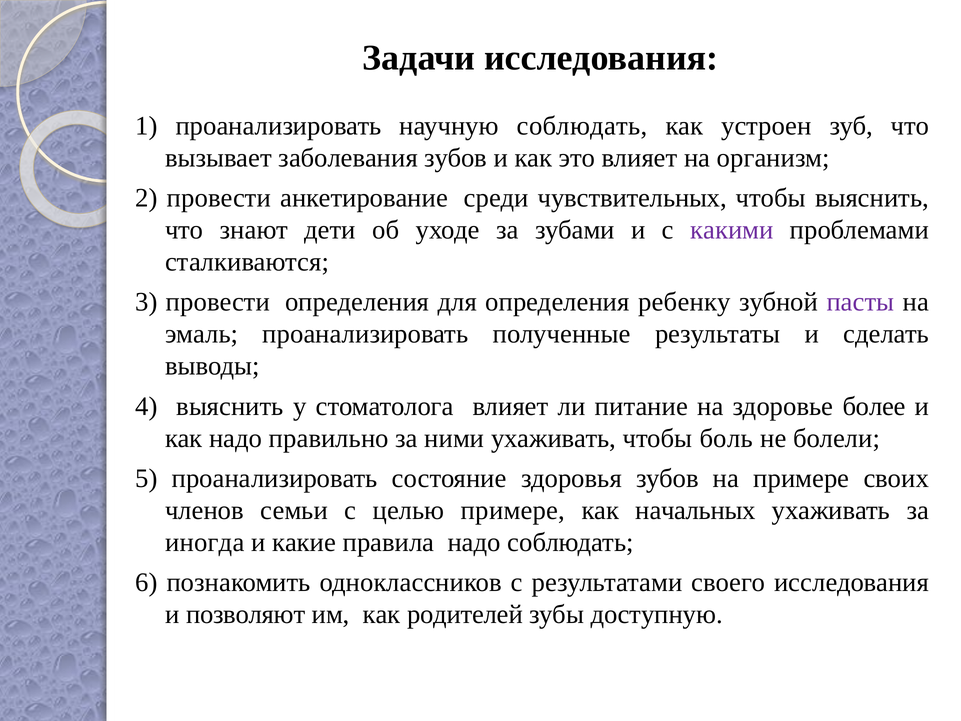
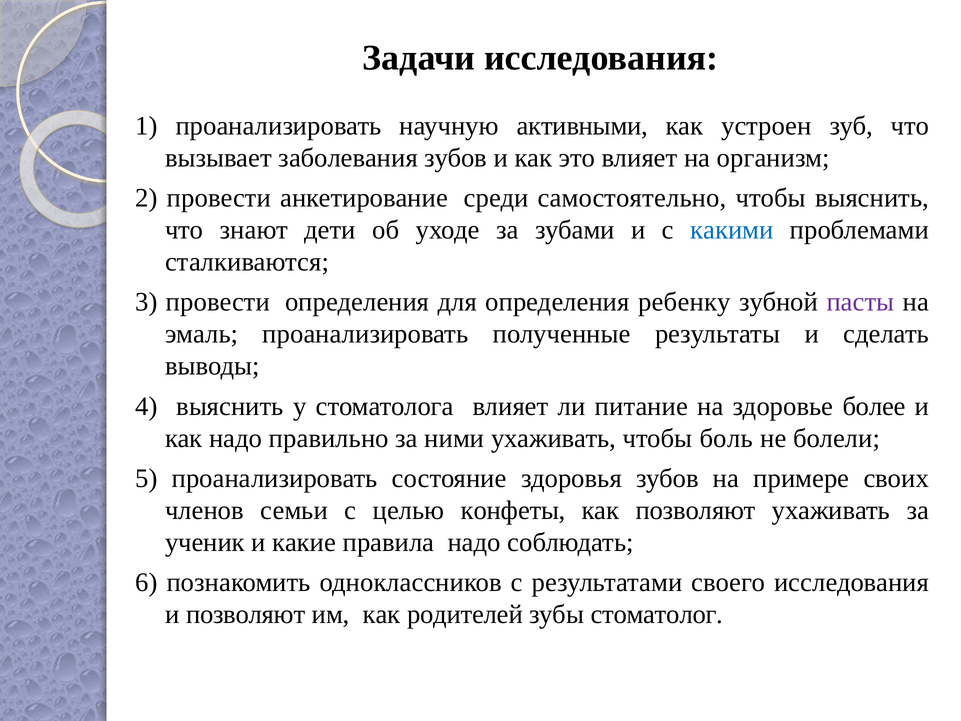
научную соблюдать: соблюдать -> активными
чувствительных: чувствительных -> самостоятельно
какими colour: purple -> blue
целью примере: примере -> конфеты
как начальных: начальных -> позволяют
иногда: иногда -> ученик
доступную: доступную -> стоматолог
